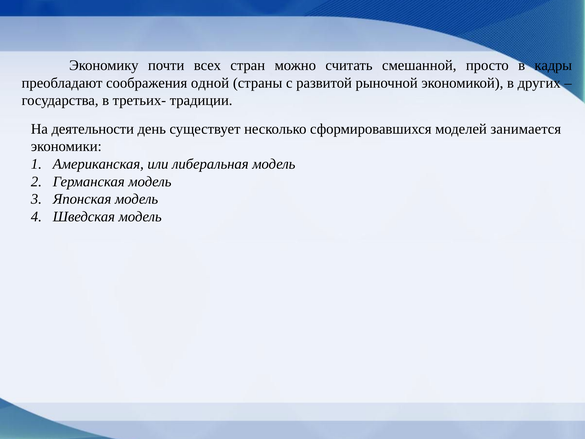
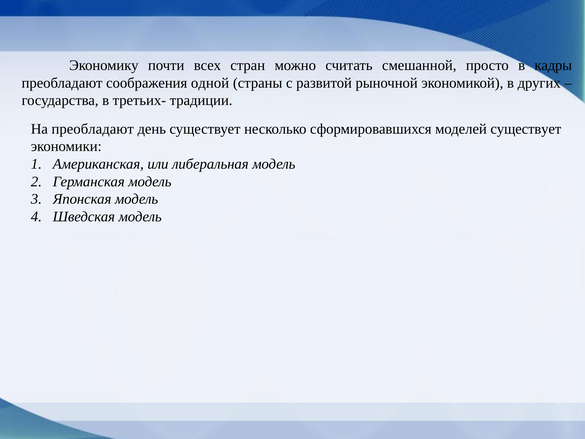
На деятельности: деятельности -> преобладают
моделей занимается: занимается -> существует
